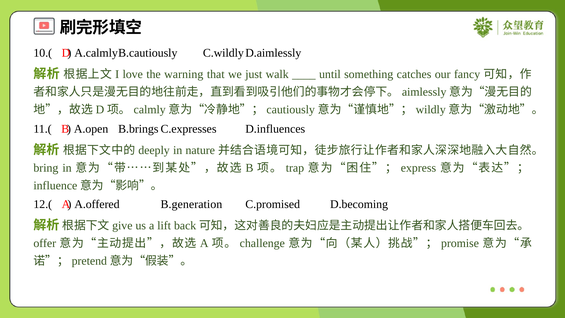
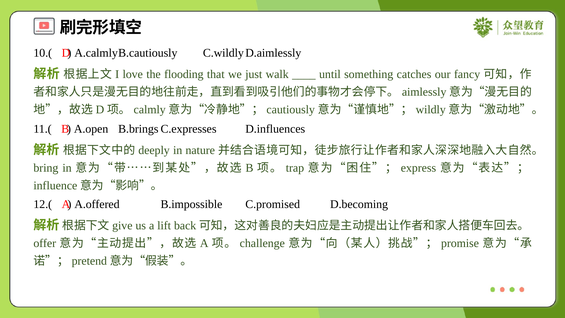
warning: warning -> flooding
B.generation: B.generation -> B.impossible
